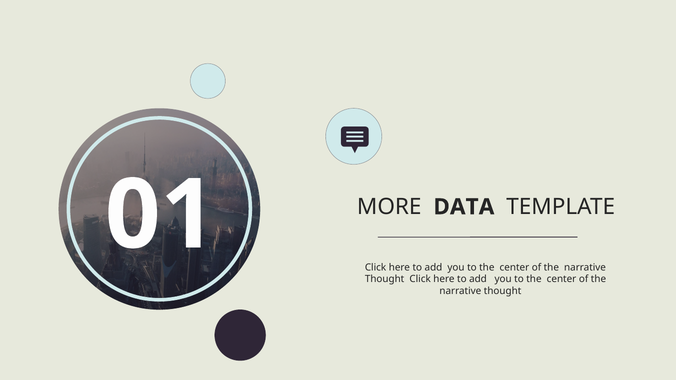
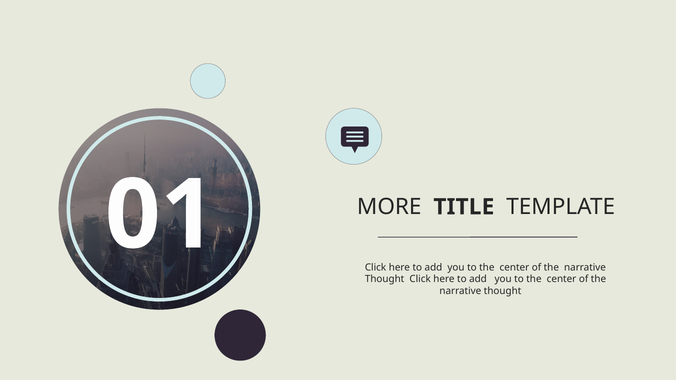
DATA: DATA -> TITLE
